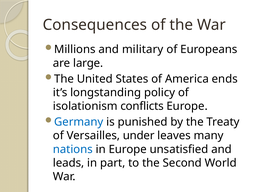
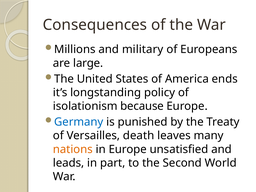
conflicts: conflicts -> because
under: under -> death
nations colour: blue -> orange
